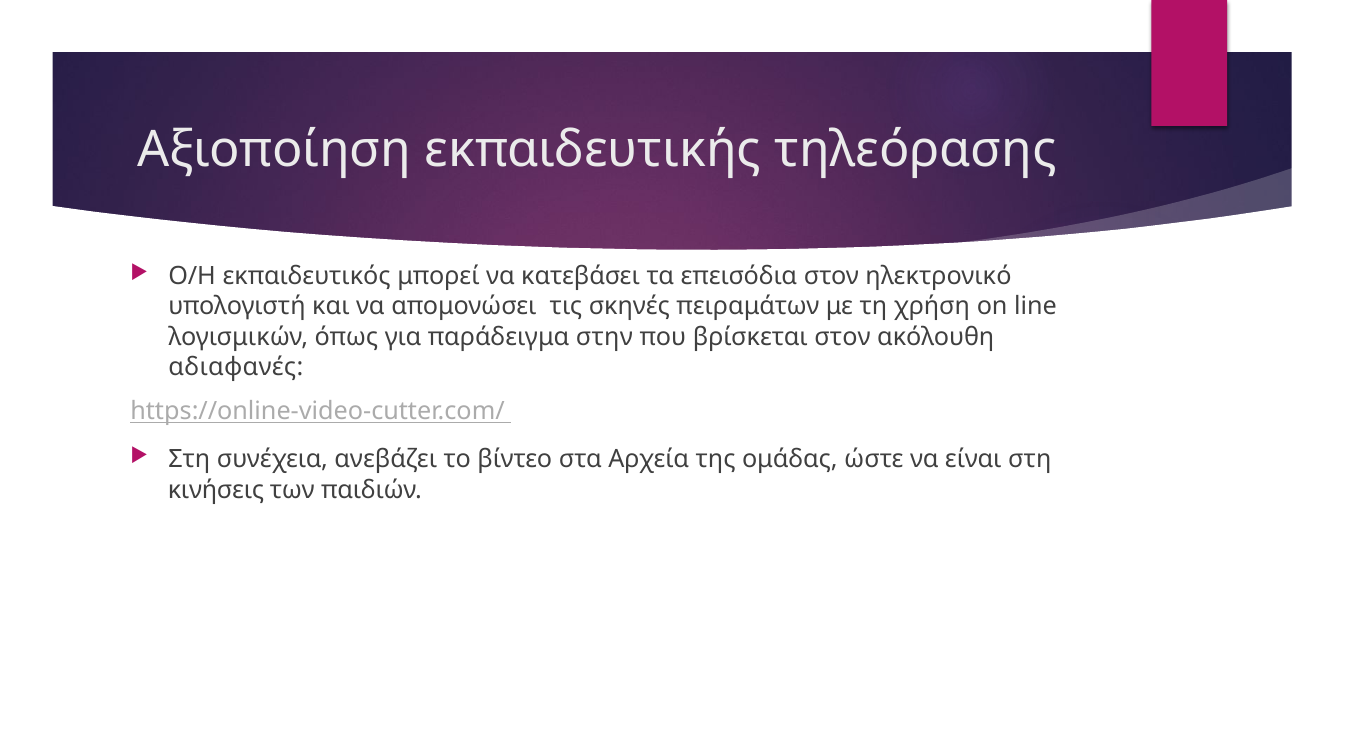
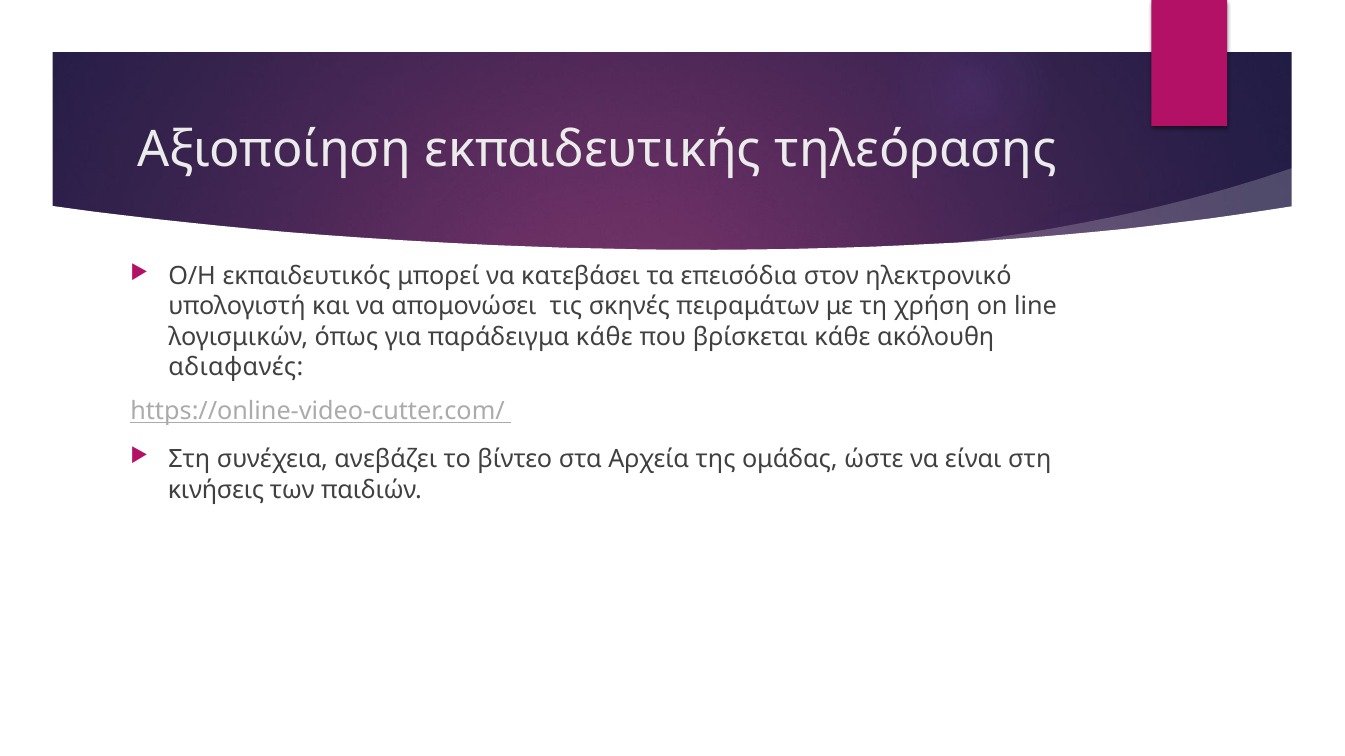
παράδειγμα στην: στην -> κάθε
βρίσκεται στον: στον -> κάθε
